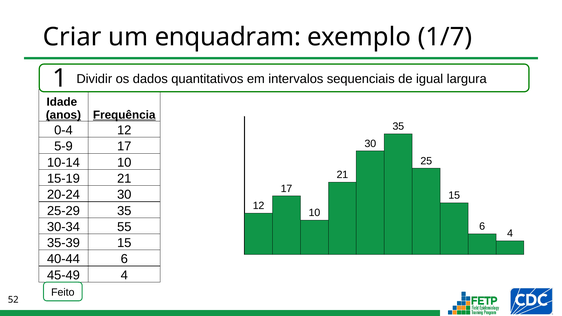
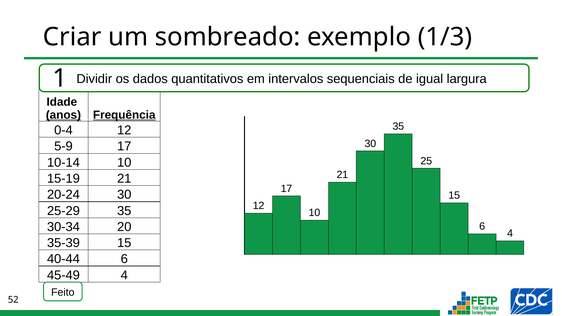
enquadram: enquadram -> sombreado
1/7: 1/7 -> 1/3
30-34 55: 55 -> 20
